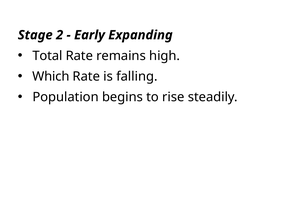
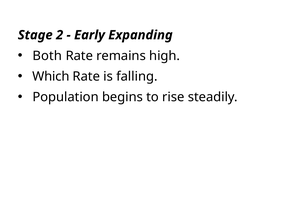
Total: Total -> Both
